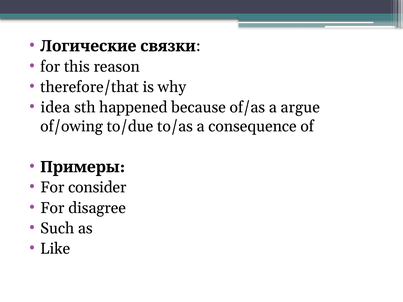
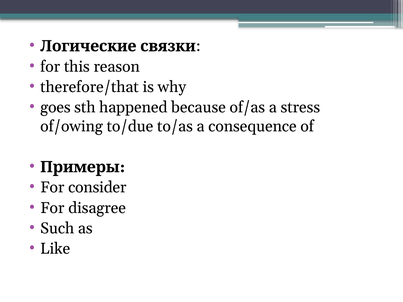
idea: idea -> goes
argue: argue -> stress
